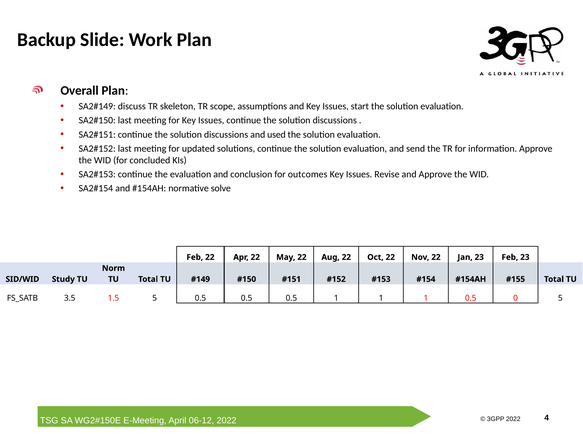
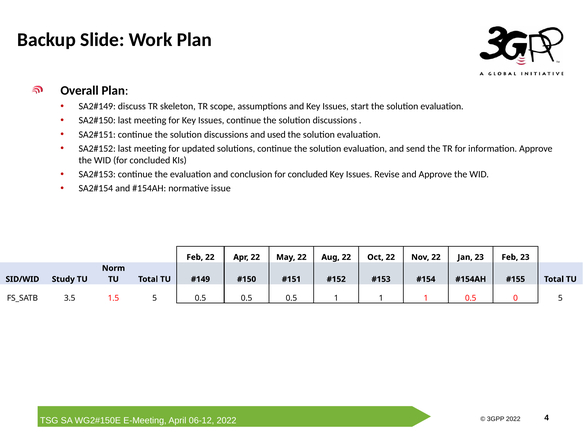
conclusion for outcomes: outcomes -> concluded
solve: solve -> issue
